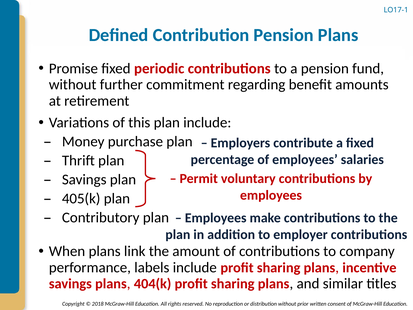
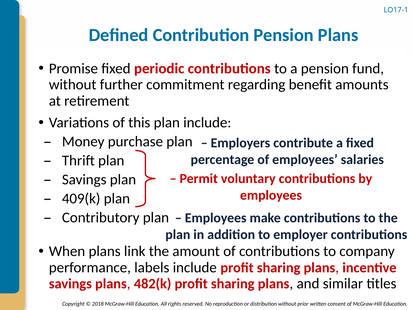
405(k: 405(k -> 409(k
404(k: 404(k -> 482(k
